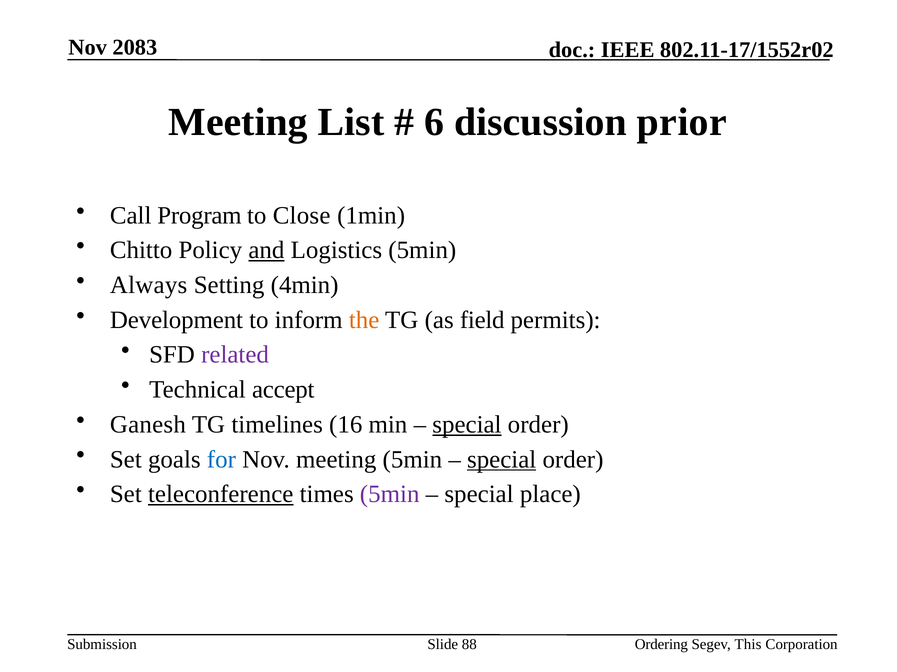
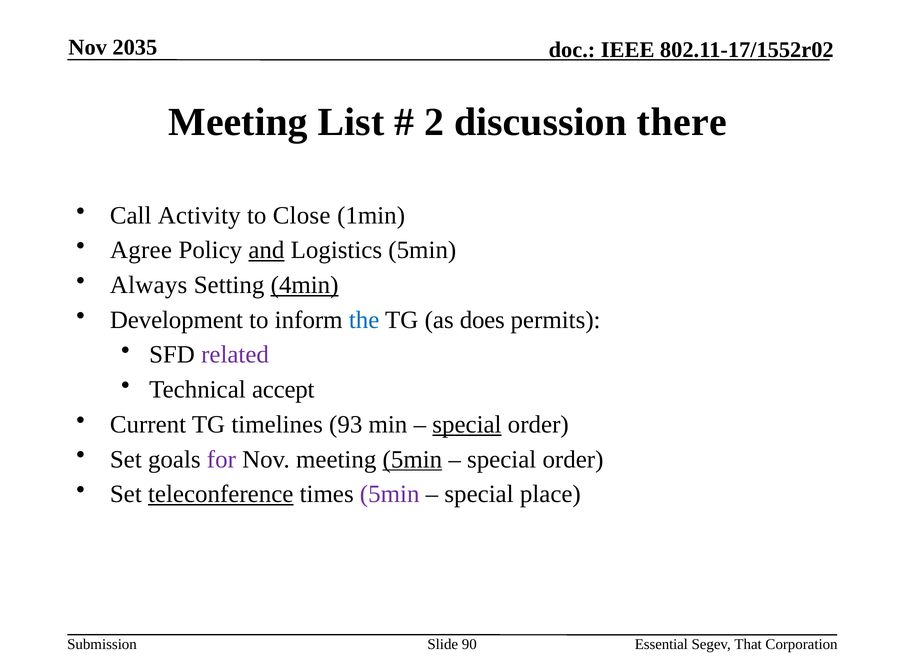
2083: 2083 -> 2035
6: 6 -> 2
prior: prior -> there
Program: Program -> Activity
Chitto: Chitto -> Agree
4min underline: none -> present
the colour: orange -> blue
field: field -> does
Ganesh: Ganesh -> Current
16: 16 -> 93
for colour: blue -> purple
5min at (412, 460) underline: none -> present
special at (502, 460) underline: present -> none
88: 88 -> 90
Ordering: Ordering -> Essential
This: This -> That
